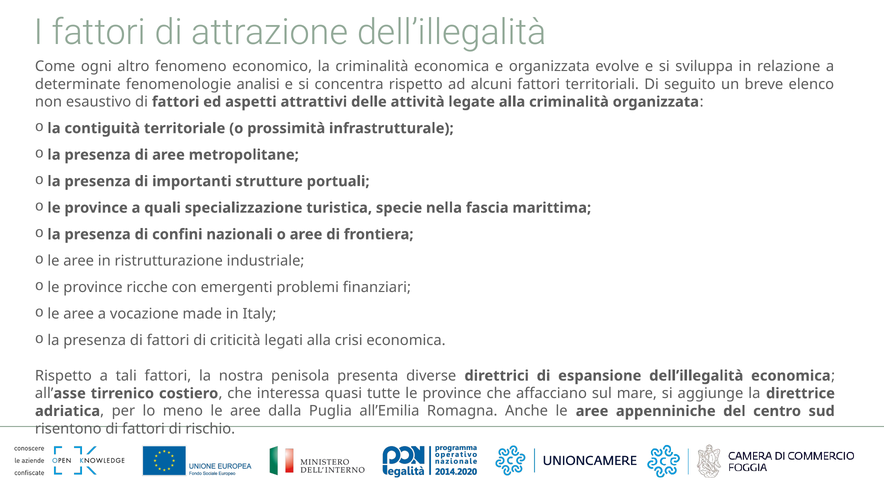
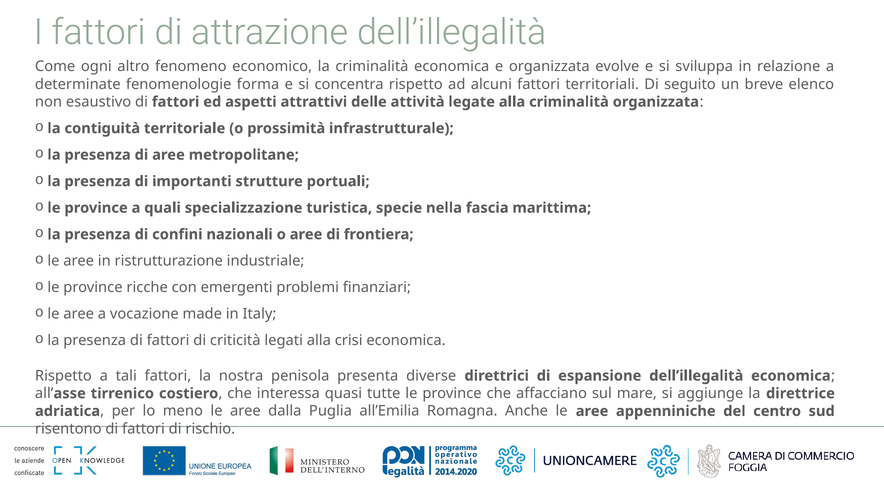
analisi: analisi -> forma
